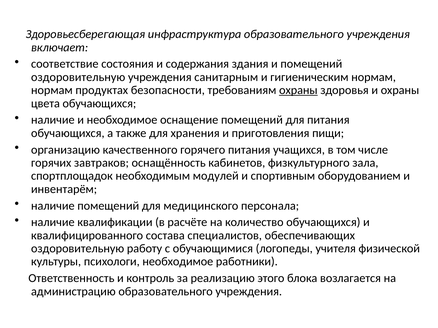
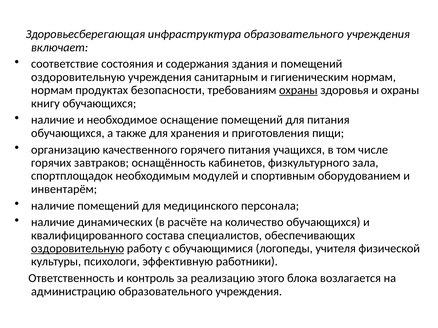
цвета: цвета -> книгу
квалификации: квалификации -> динамических
оздоровительную at (78, 249) underline: none -> present
психологи необходимое: необходимое -> эффективную
